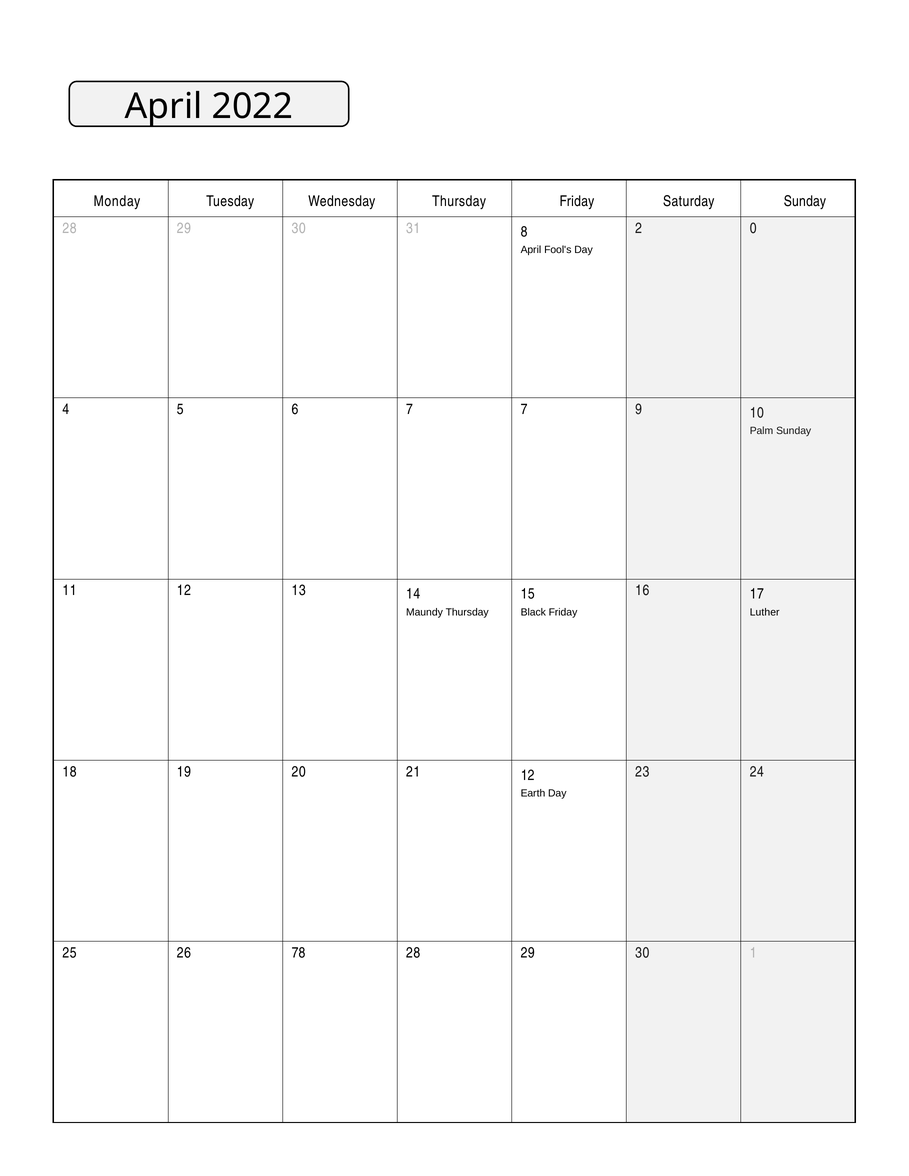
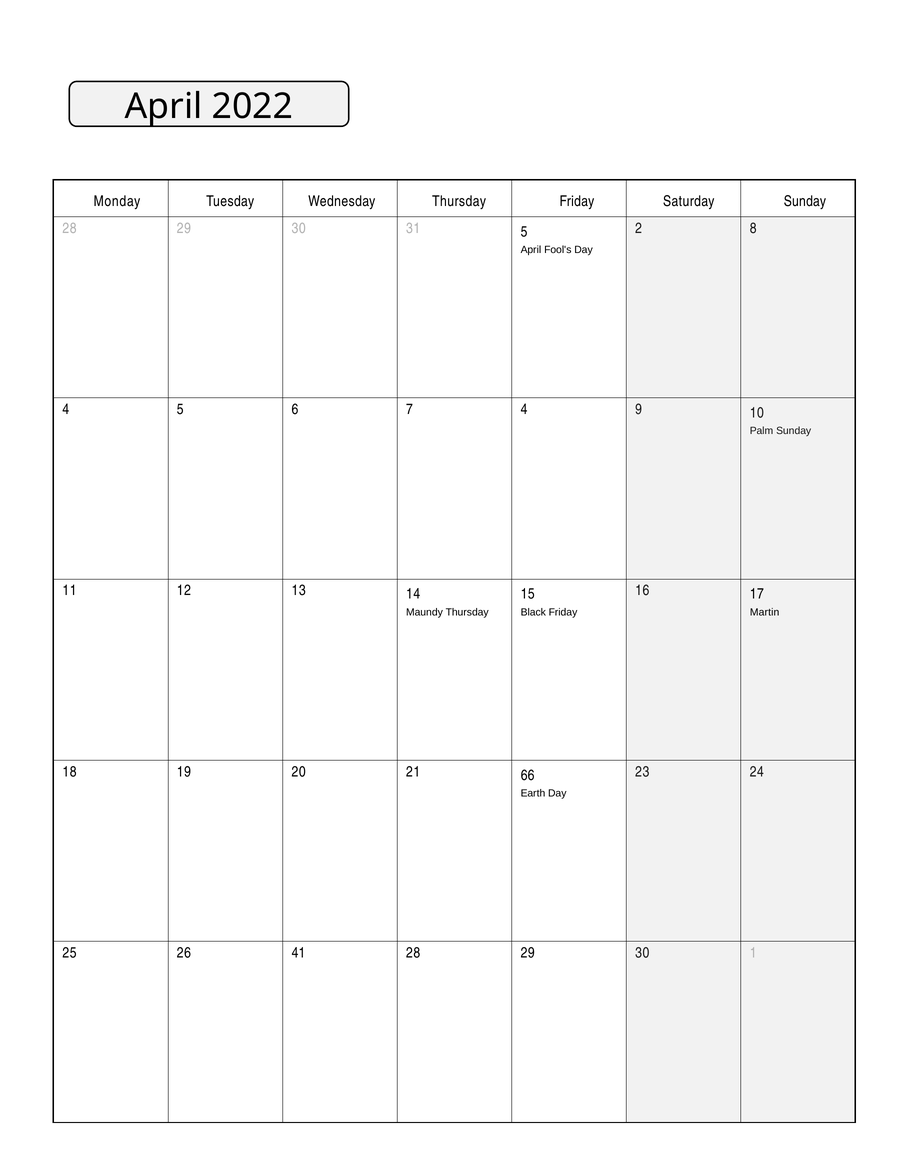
31 8: 8 -> 5
0: 0 -> 8
7 7: 7 -> 4
Luther: Luther -> Martin
21 12: 12 -> 66
78: 78 -> 41
